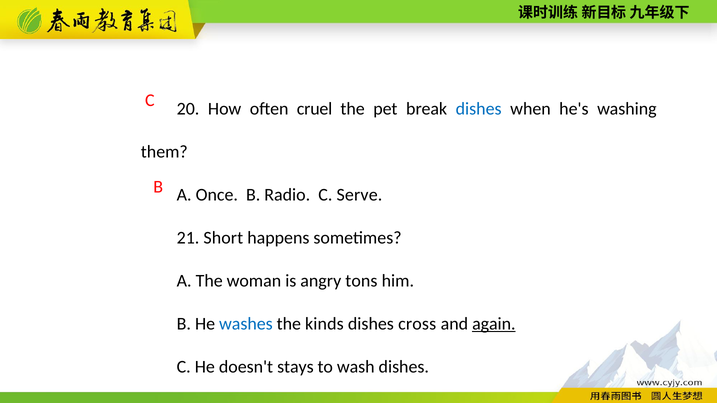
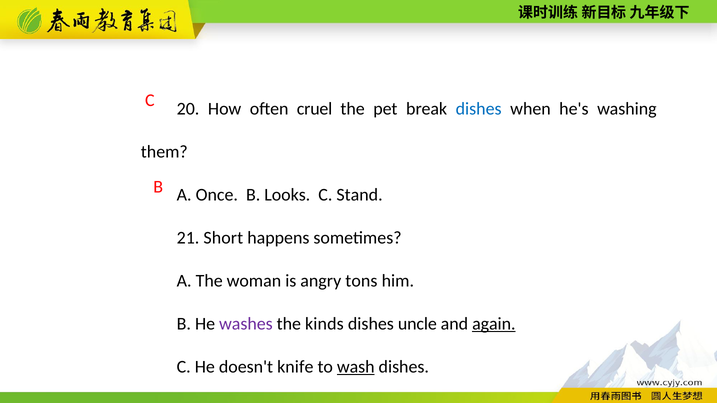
Radio: Radio -> Looks
Serve: Serve -> Stand
washes colour: blue -> purple
cross: cross -> uncle
stays: stays -> knife
wash underline: none -> present
